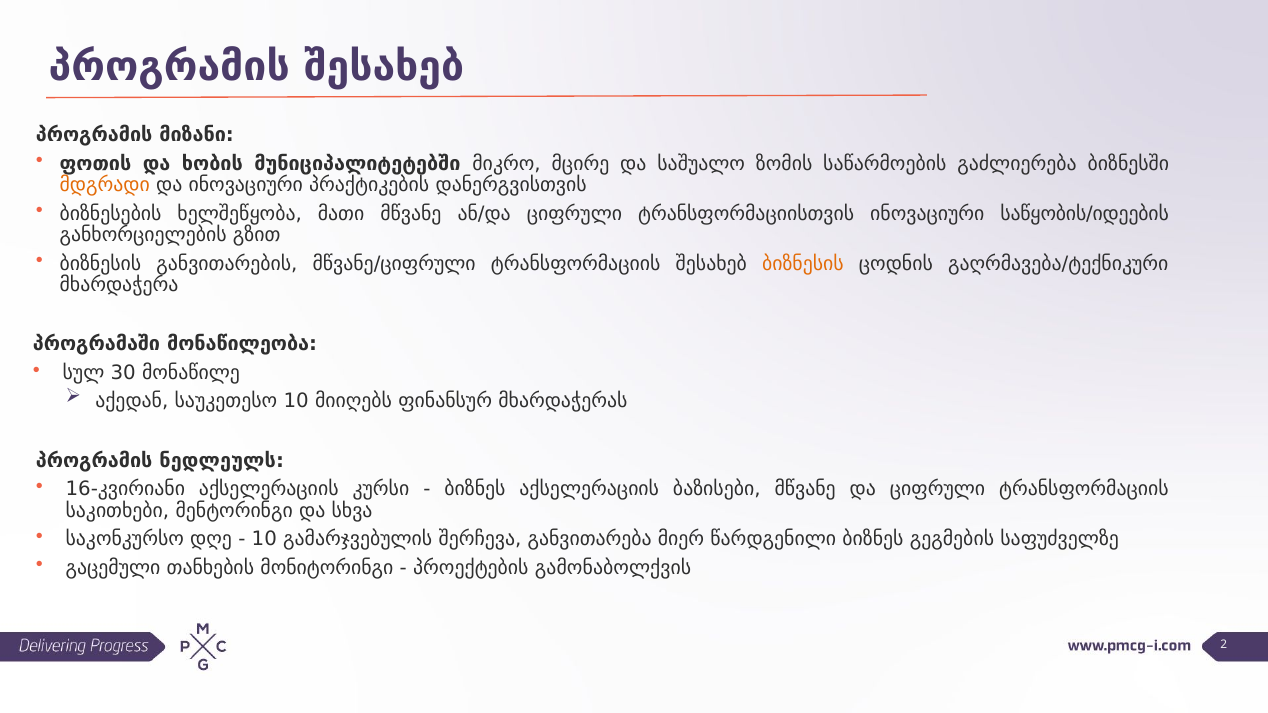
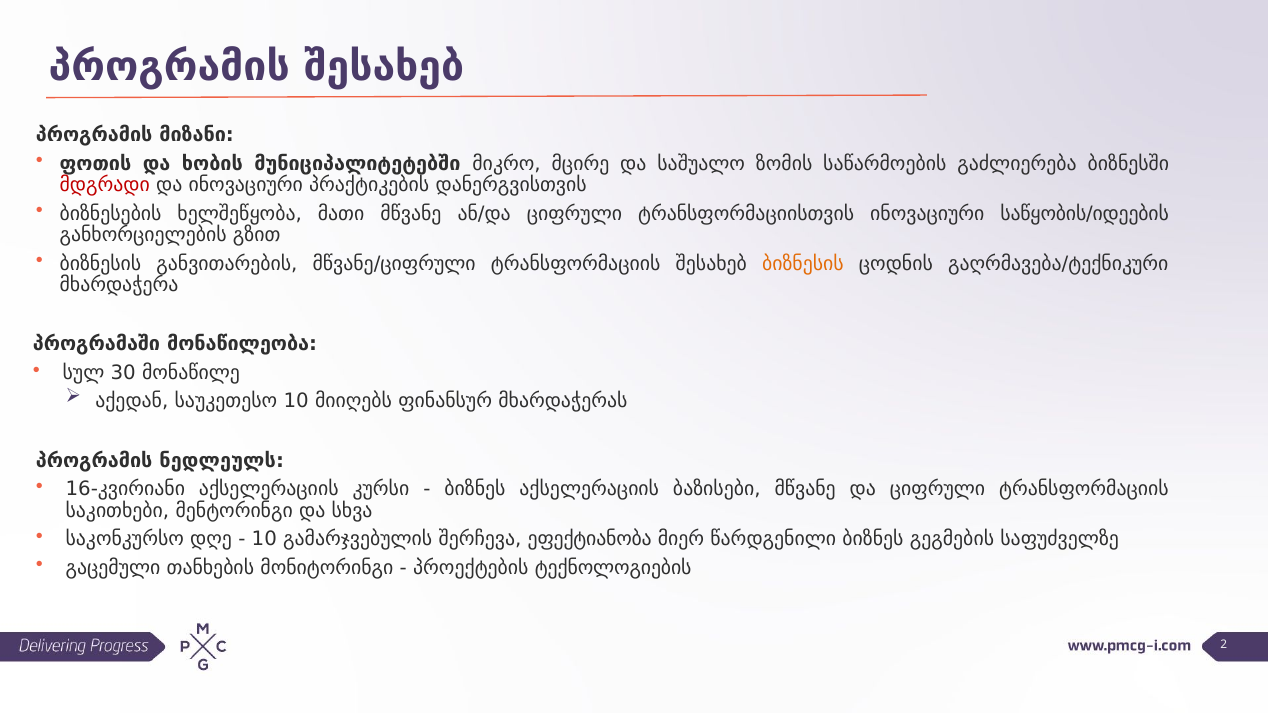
მდგრადი colour: orange -> red
განვითარება: განვითარება -> ეფექტიანობა
გამონაბოლქვის: გამონაბოლქვის -> ტექნოლოგიების
